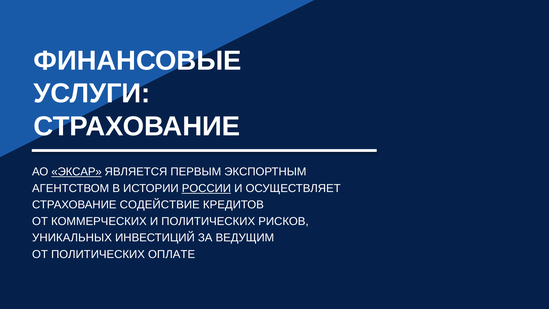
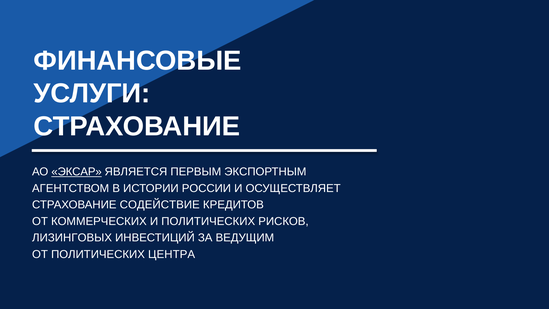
РОССИИ underline: present -> none
УНИКАЛЬНЫХ: УНИКАЛЬНЫХ -> ЛИЗИНГОВЫХ
ОПЛАТЕ: ОПЛАТЕ -> ЦЕНТРА
